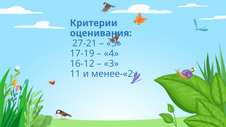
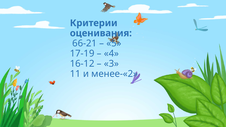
27-21: 27-21 -> 66-21
